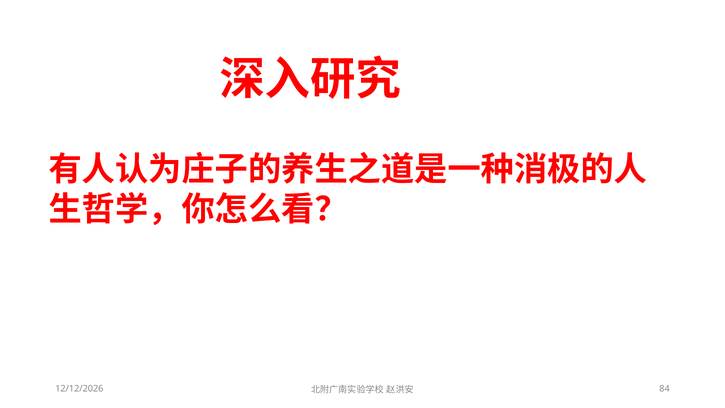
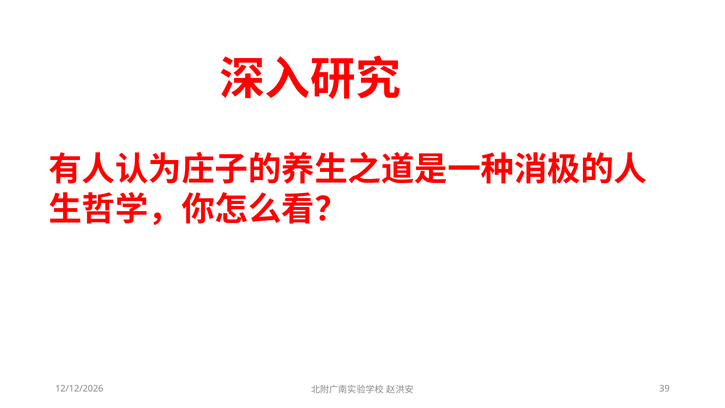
84: 84 -> 39
